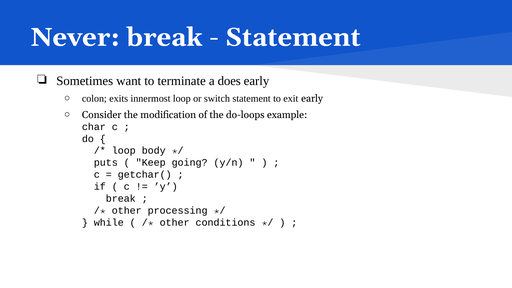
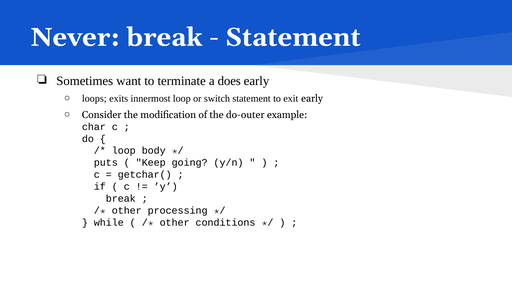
colon: colon -> loops
do-loops: do-loops -> do-outer
